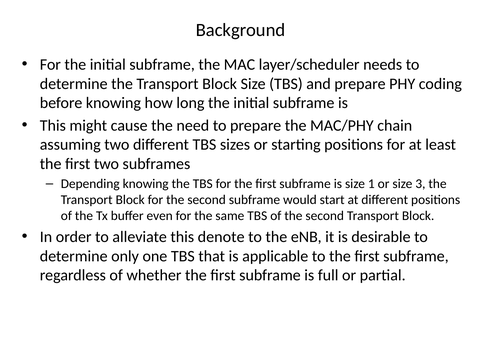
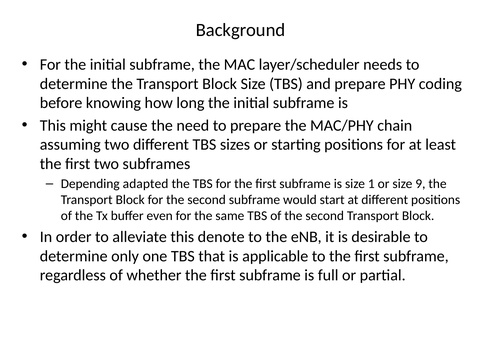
Depending knowing: knowing -> adapted
3: 3 -> 9
